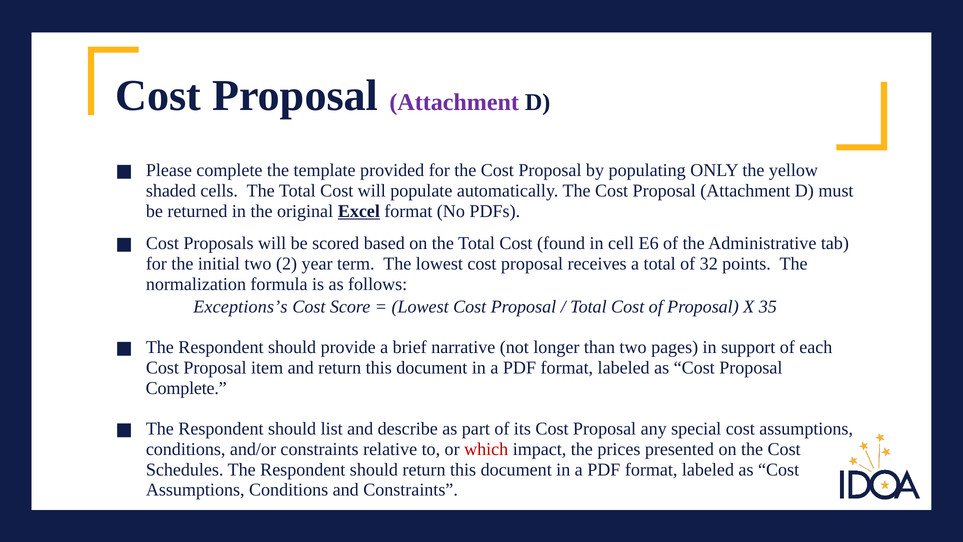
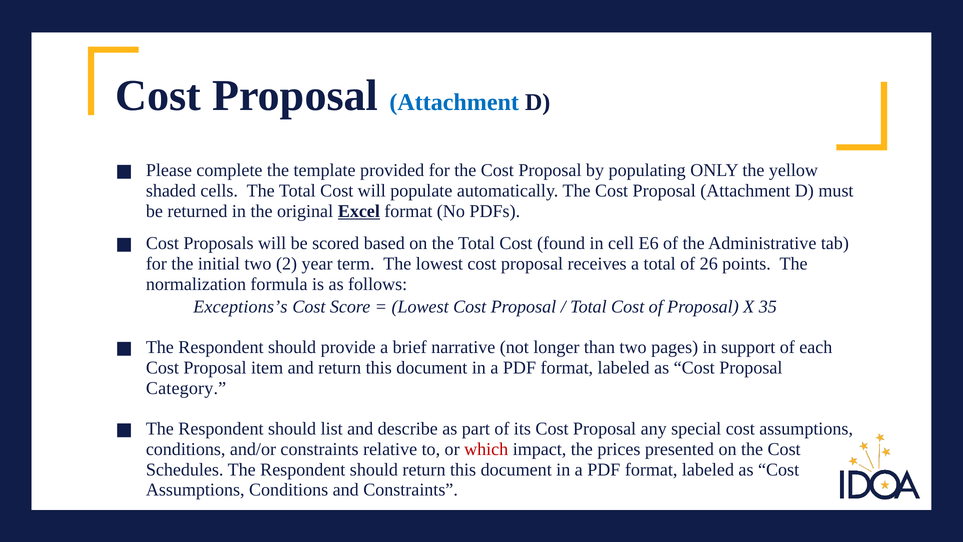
Attachment at (454, 102) colour: purple -> blue
32: 32 -> 26
Complete at (186, 388): Complete -> Category
